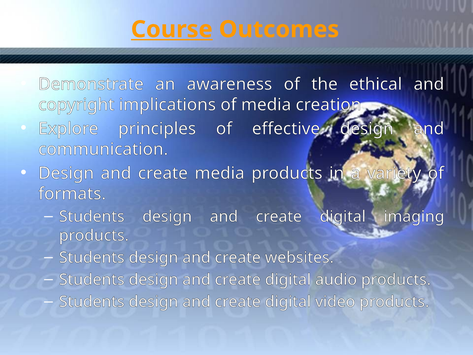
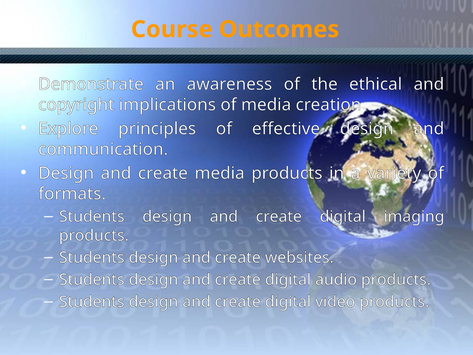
Course underline: present -> none
